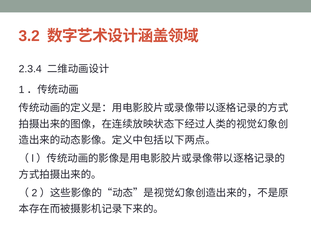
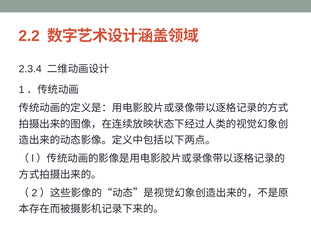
3.2: 3.2 -> 2.2
